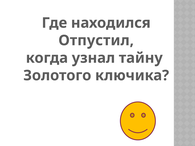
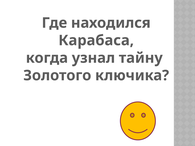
Отпустил: Отпустил -> Карабаса
